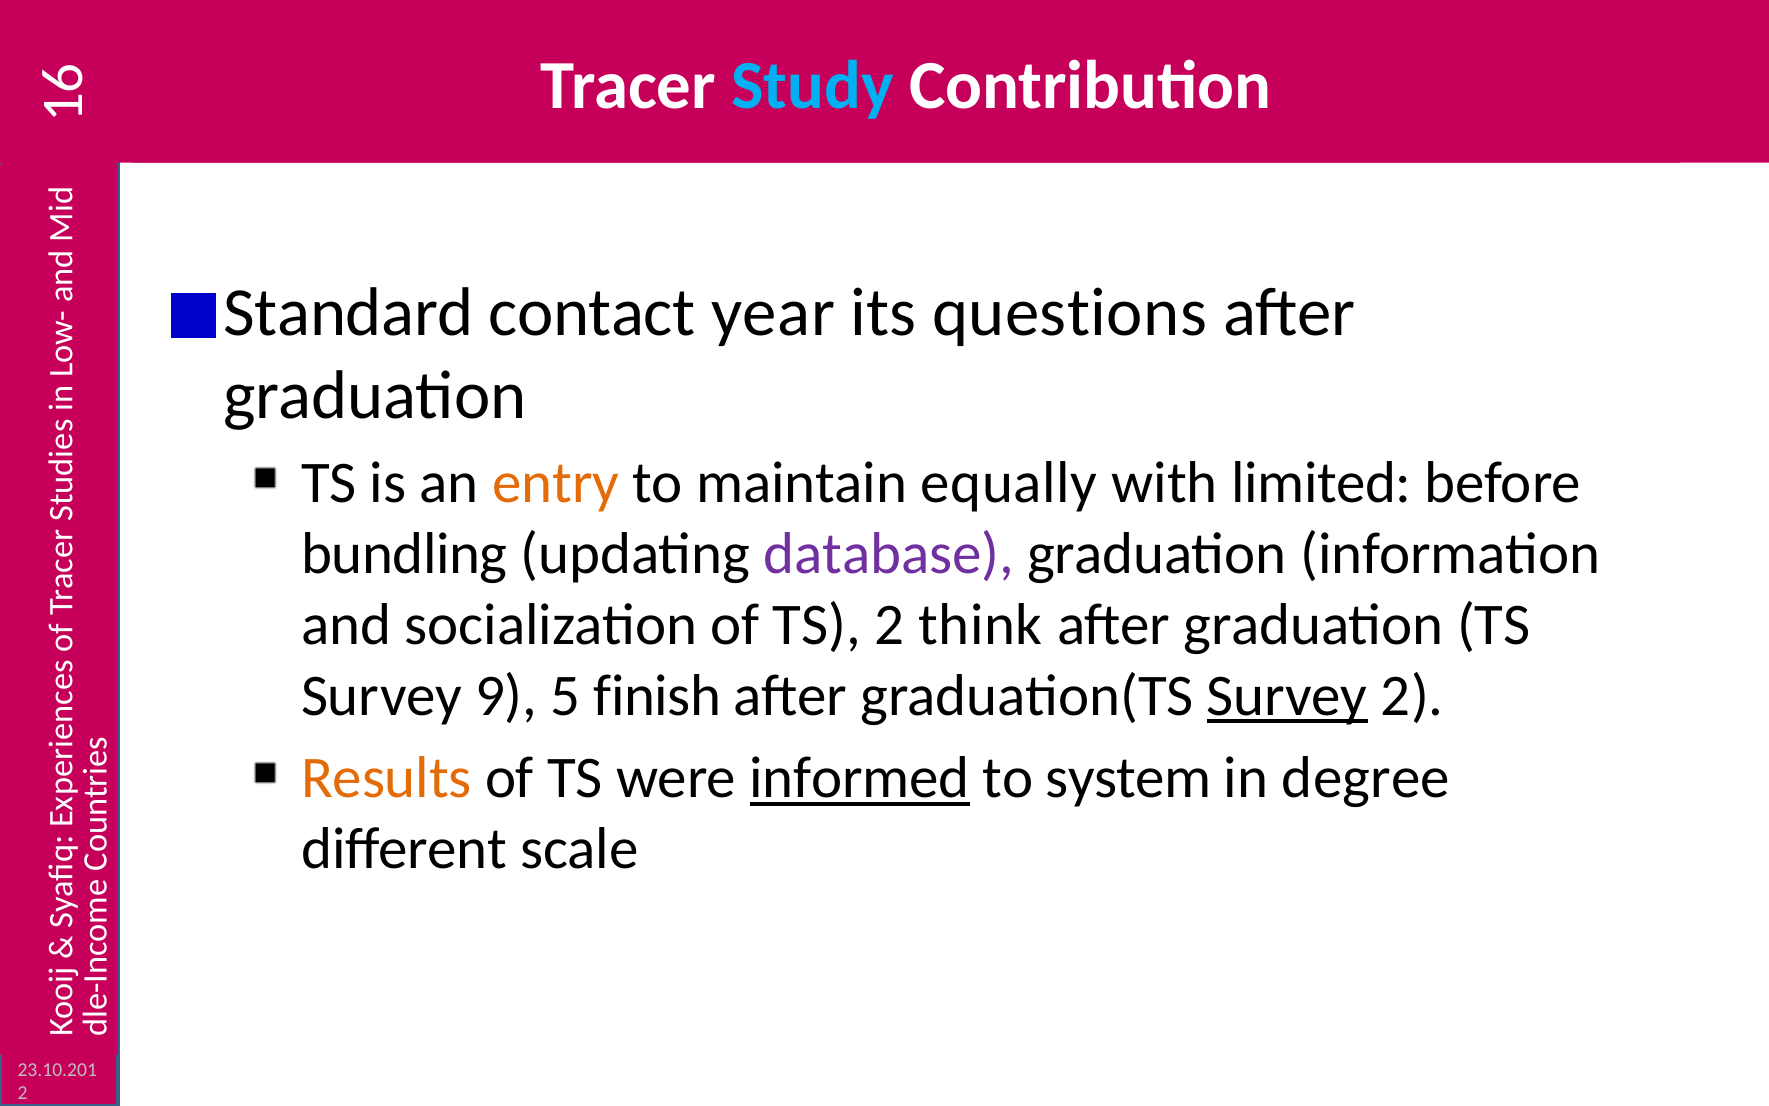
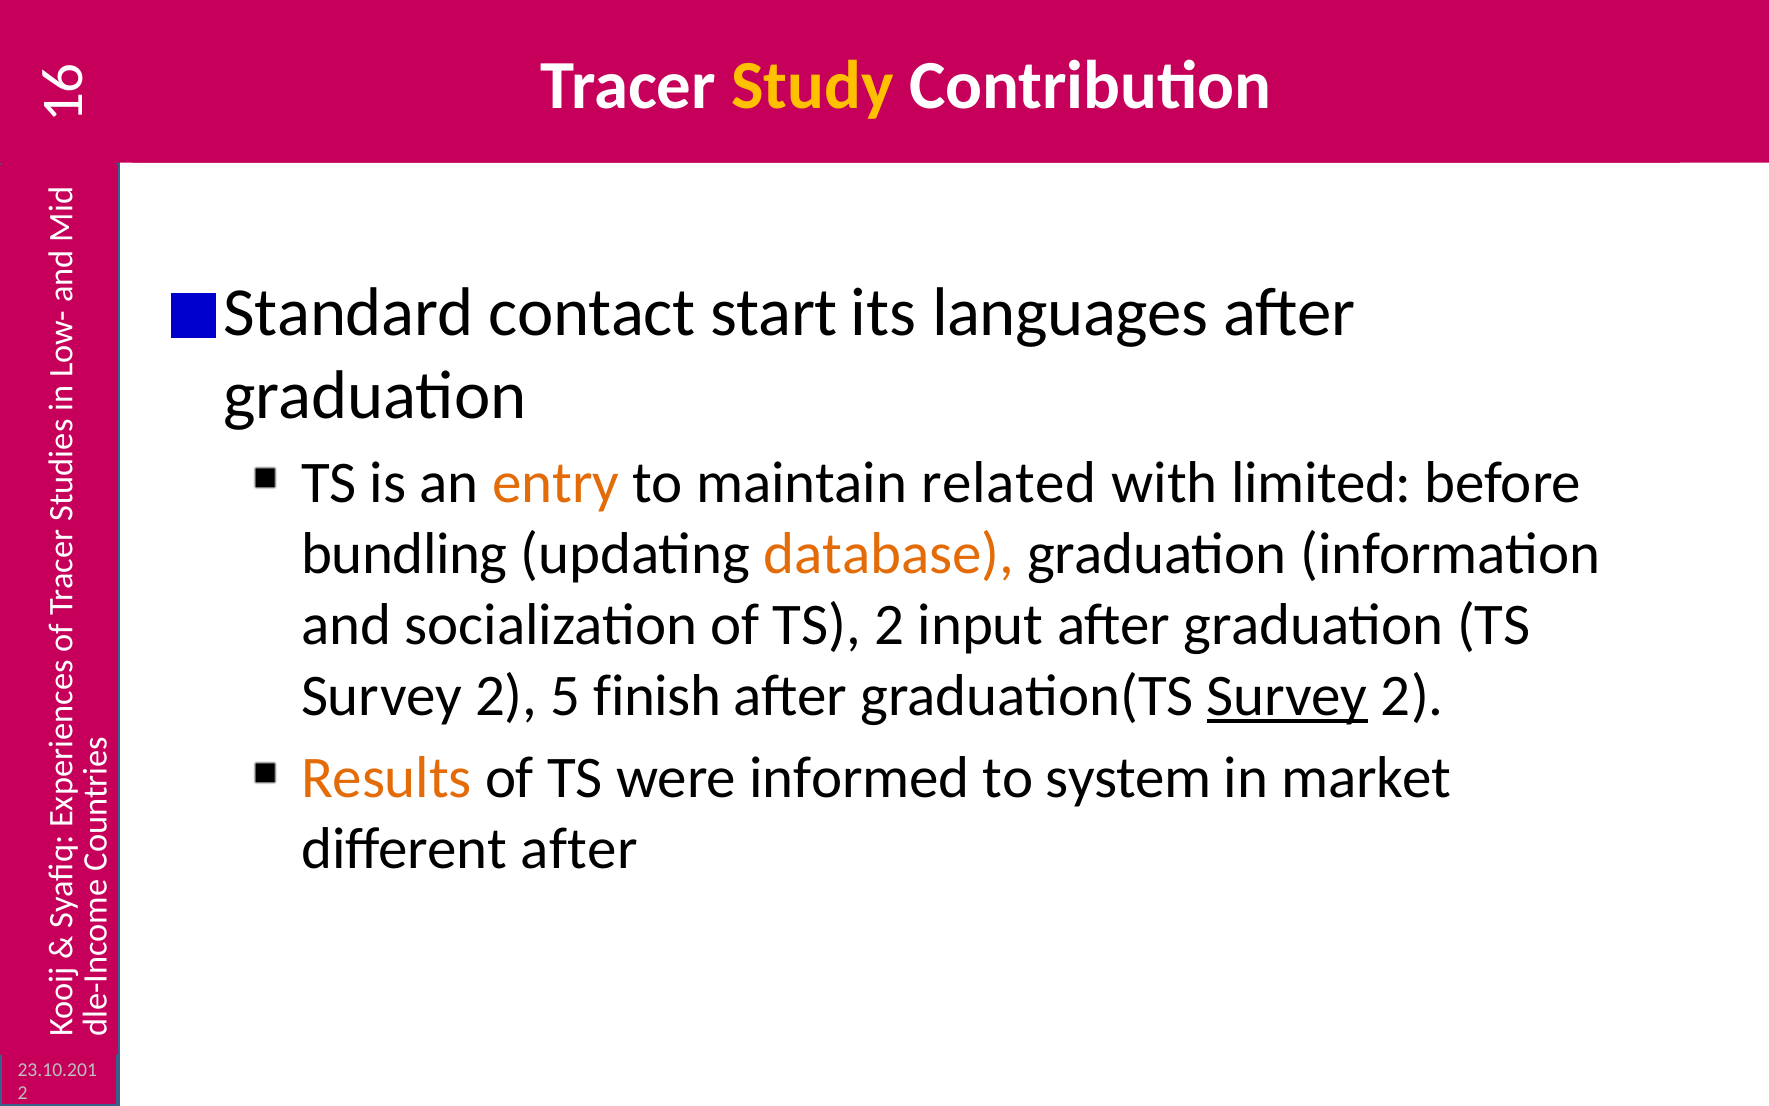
Study colour: light blue -> yellow
year: year -> start
questions: questions -> languages
equally: equally -> related
database colour: purple -> orange
think: think -> input
9 at (506, 696): 9 -> 2
informed underline: present -> none
degree: degree -> market
different scale: scale -> after
